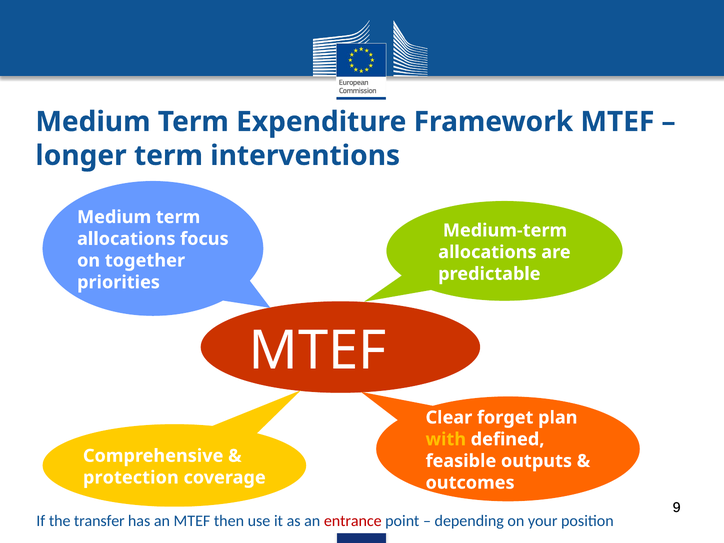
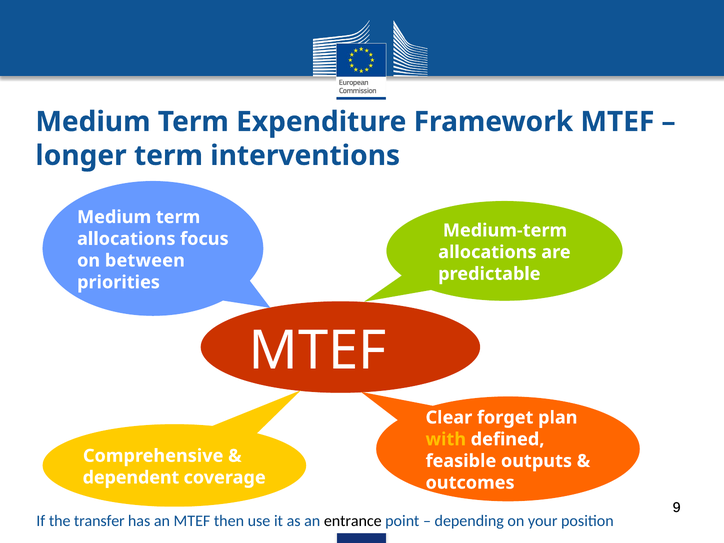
together: together -> between
protection: protection -> dependent
entrance colour: red -> black
